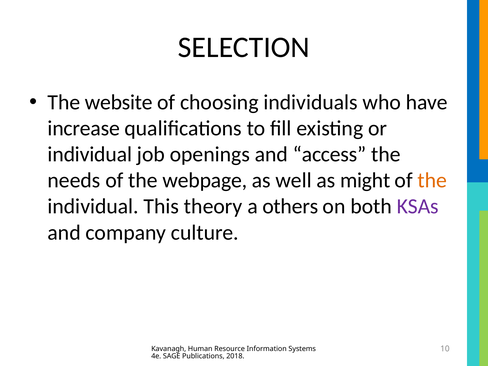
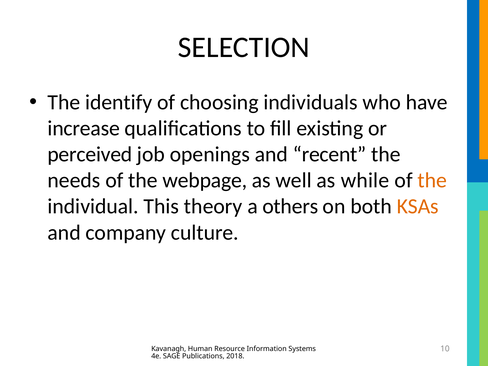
website: website -> identify
individual at (90, 154): individual -> perceived
access: access -> recent
might: might -> while
KSAs colour: purple -> orange
